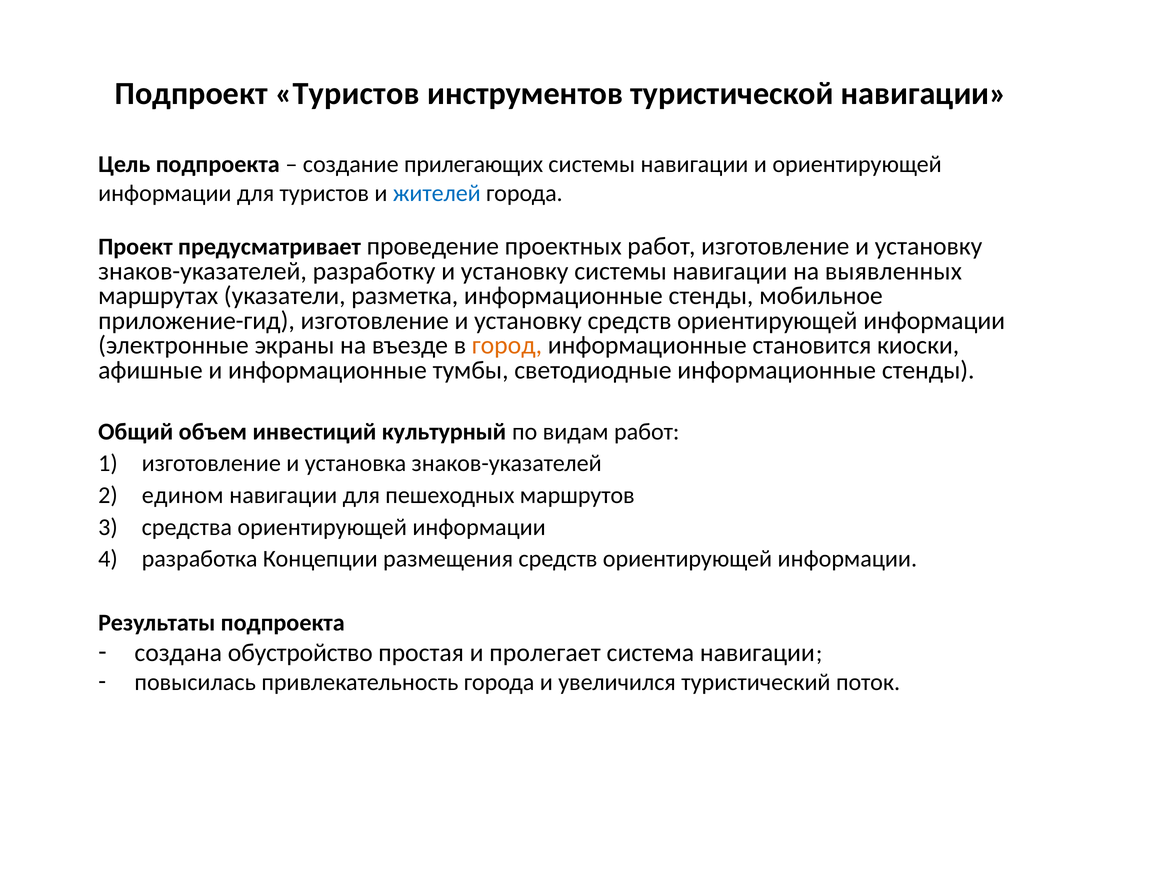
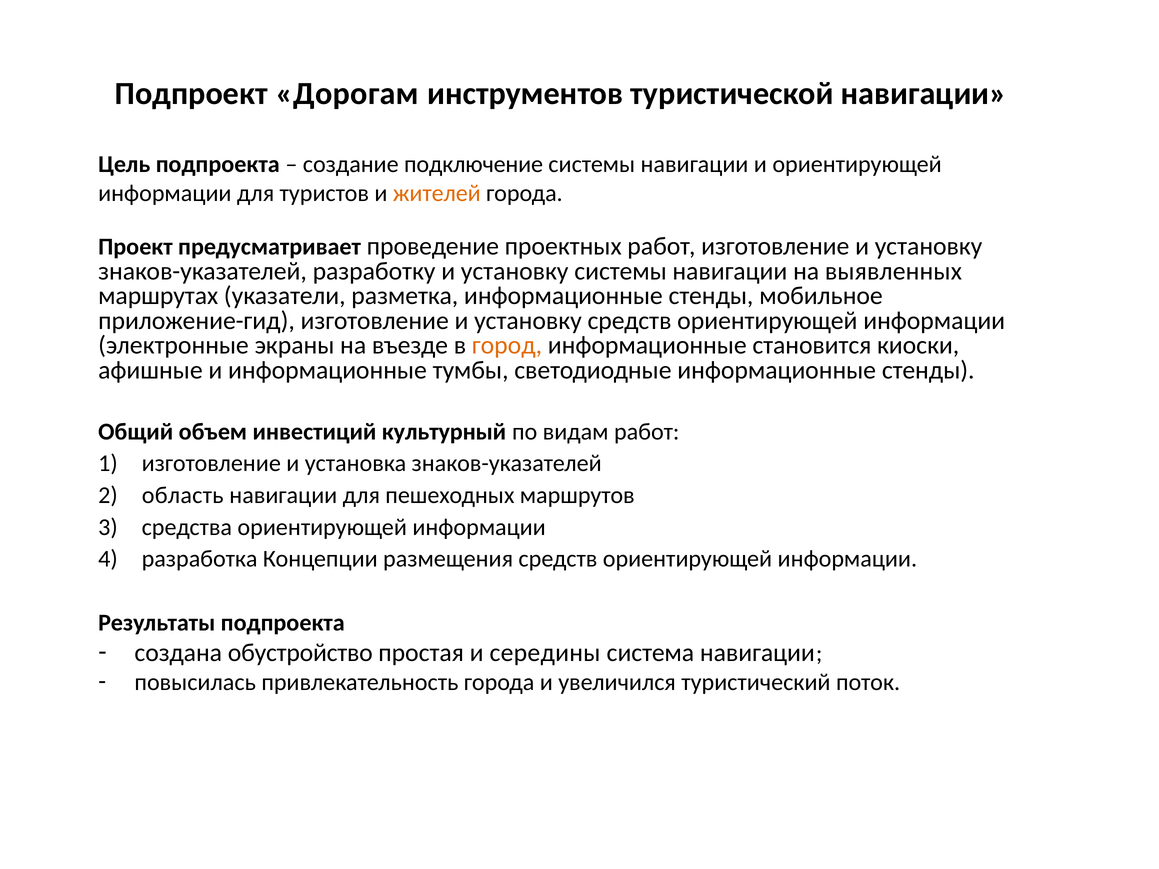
Подпроект Туристов: Туристов -> Дорогам
прилегающих: прилегающих -> подключение
жителей colour: blue -> orange
едином: едином -> область
пролегает: пролегает -> середины
